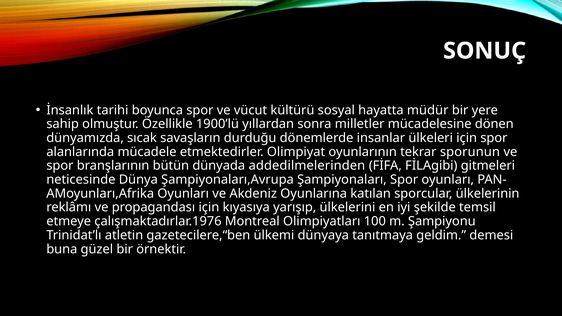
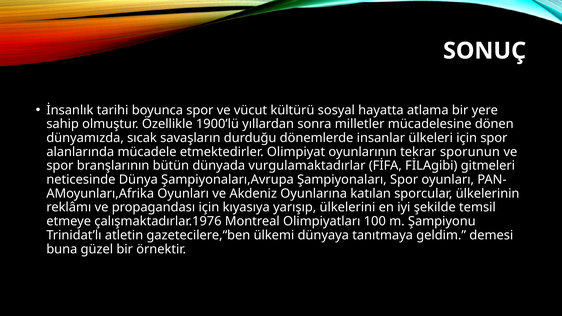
müdür: müdür -> atlama
addedilmelerinden: addedilmelerinden -> vurgulamaktadırlar
